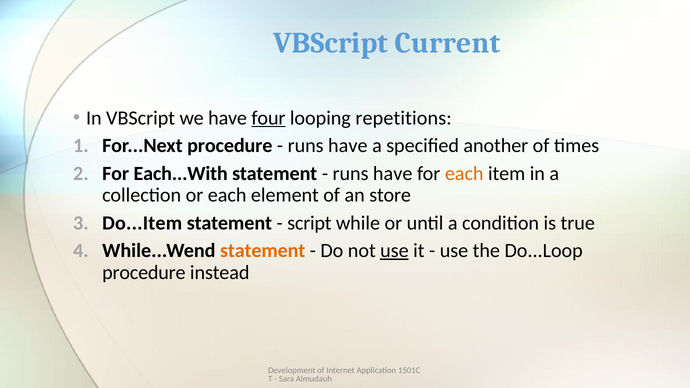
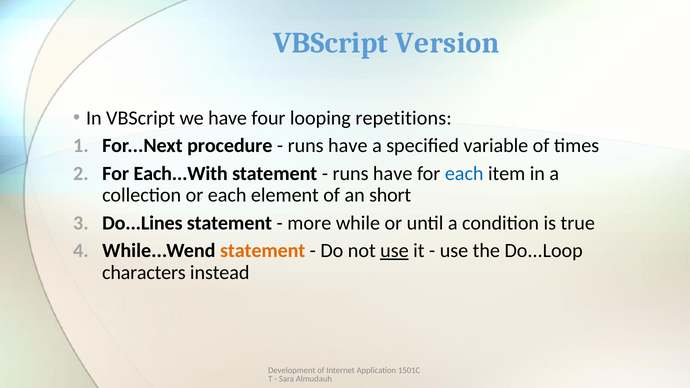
Current: Current -> Version
four underline: present -> none
another: another -> variable
each at (464, 173) colour: orange -> blue
store: store -> short
Do...Item: Do...Item -> Do...Lines
script: script -> more
procedure at (144, 272): procedure -> characters
